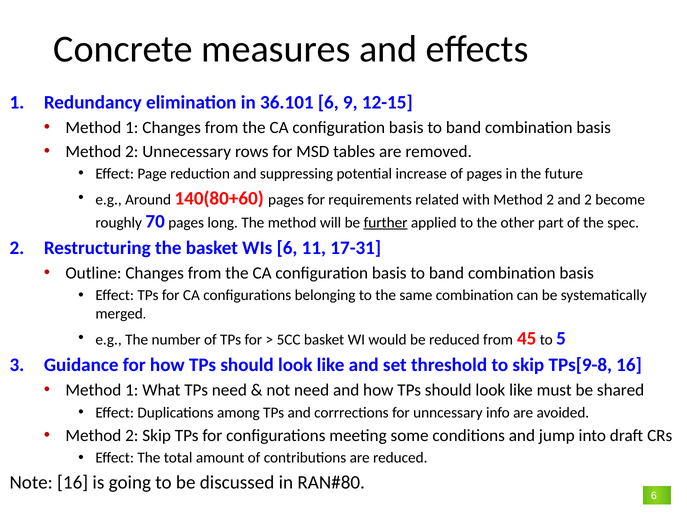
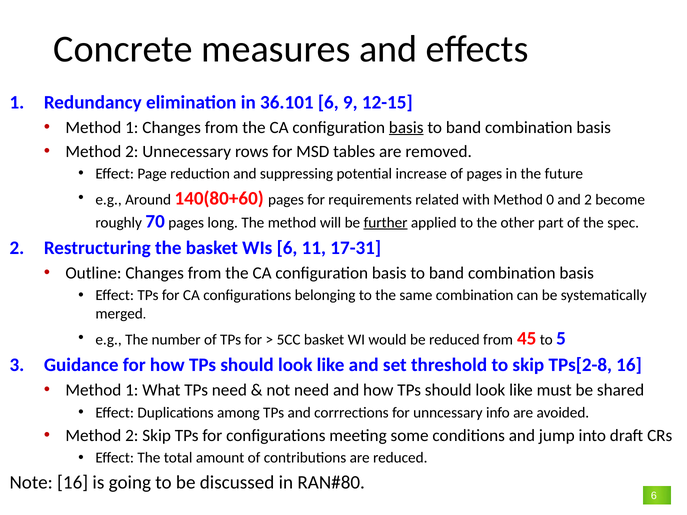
basis at (406, 127) underline: none -> present
with Method 2: 2 -> 0
TPs[9-8: TPs[9-8 -> TPs[2-8
